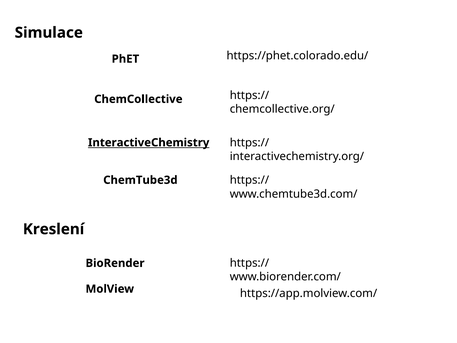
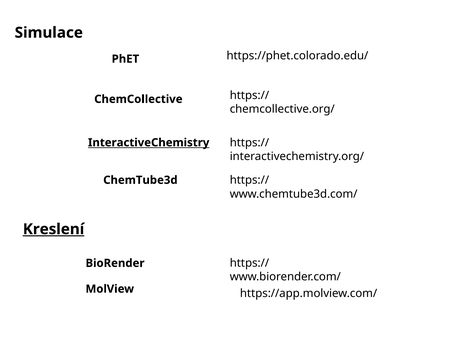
Kreslení underline: none -> present
